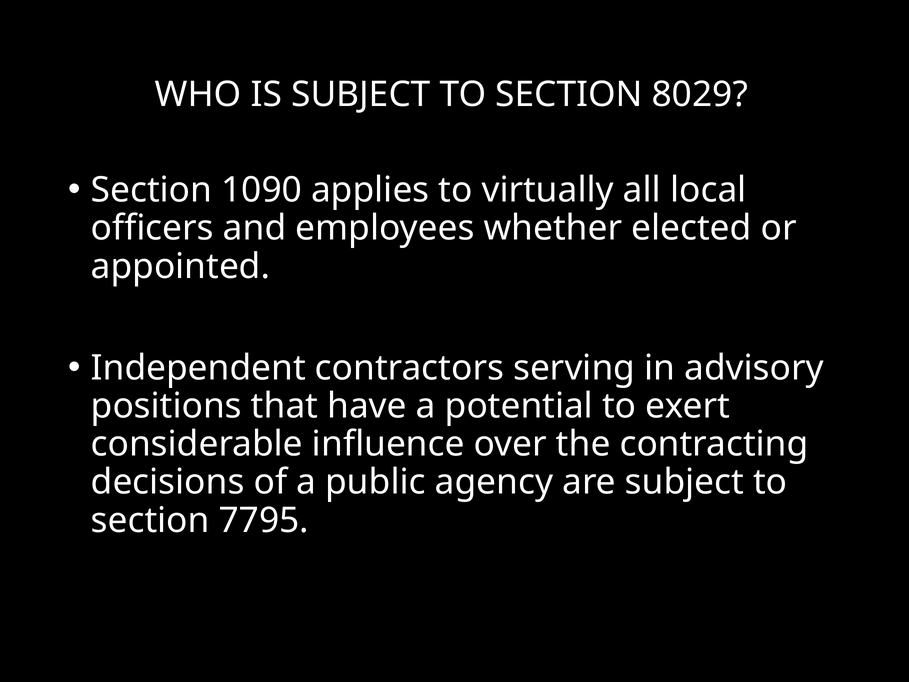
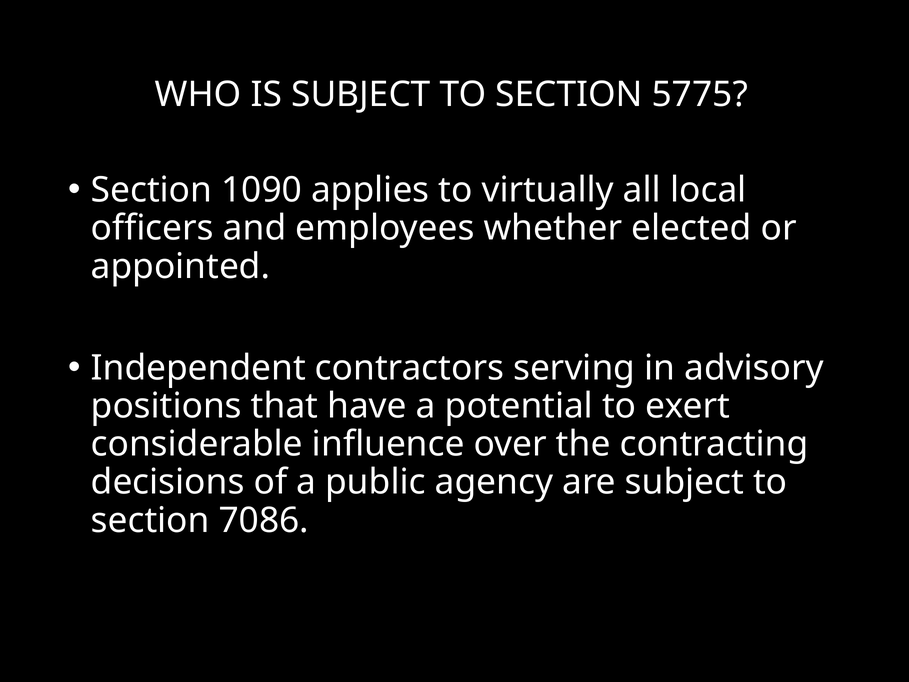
8029: 8029 -> 5775
7795: 7795 -> 7086
